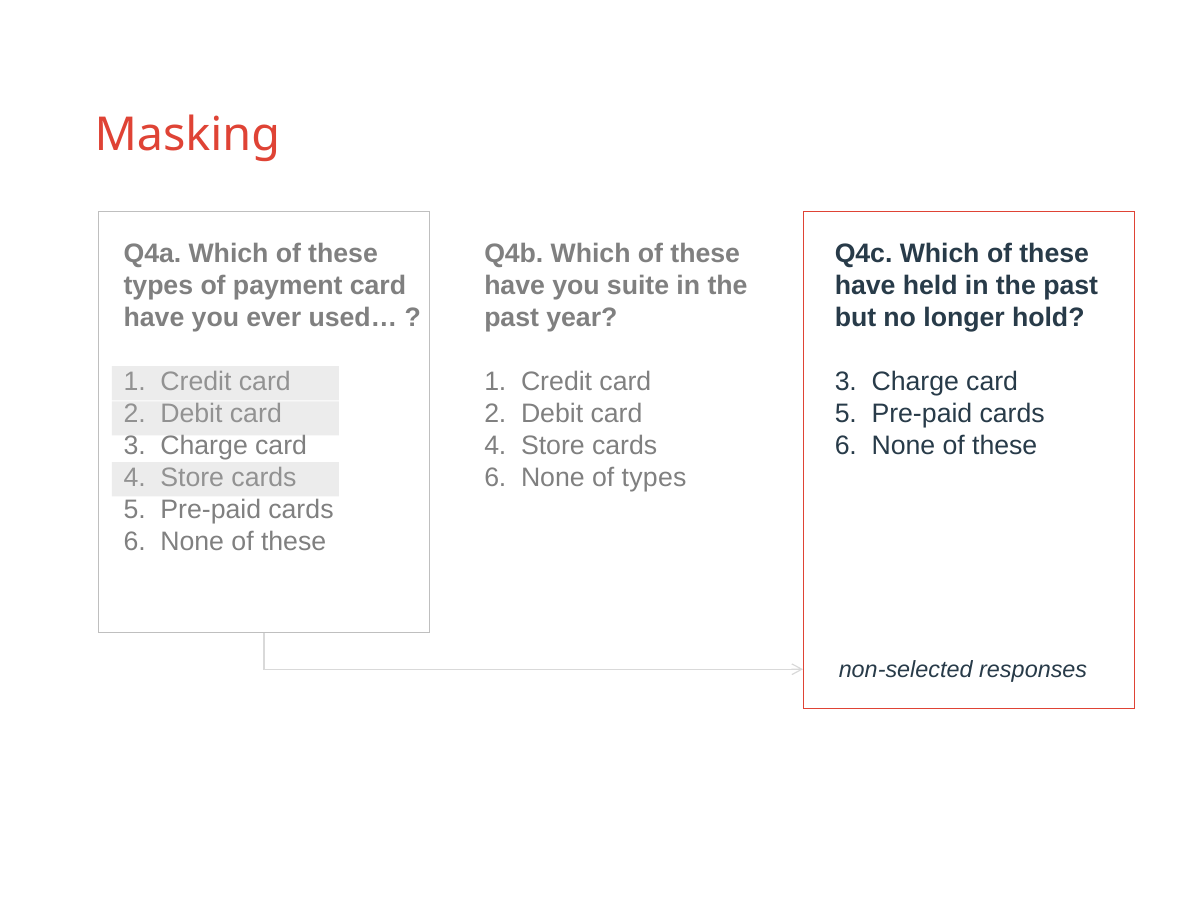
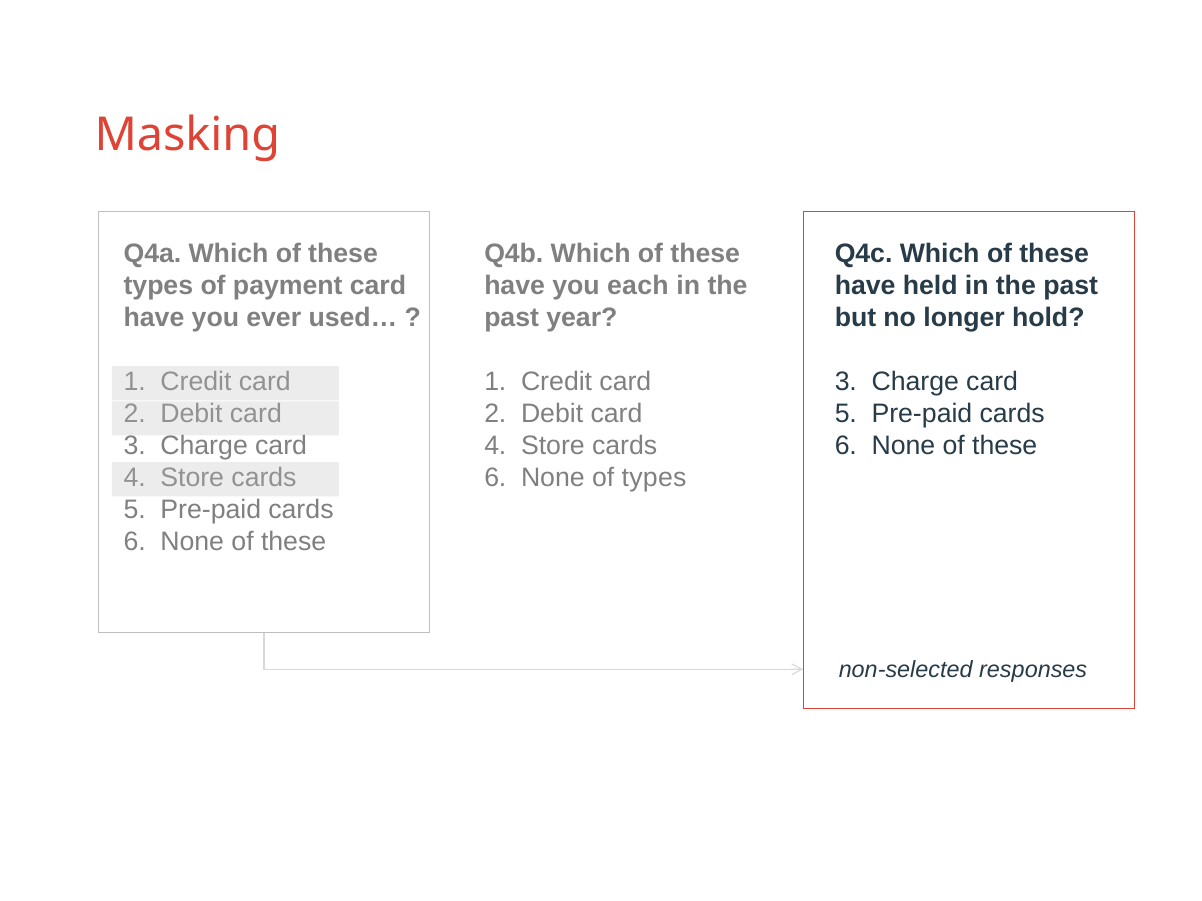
suite: suite -> each
